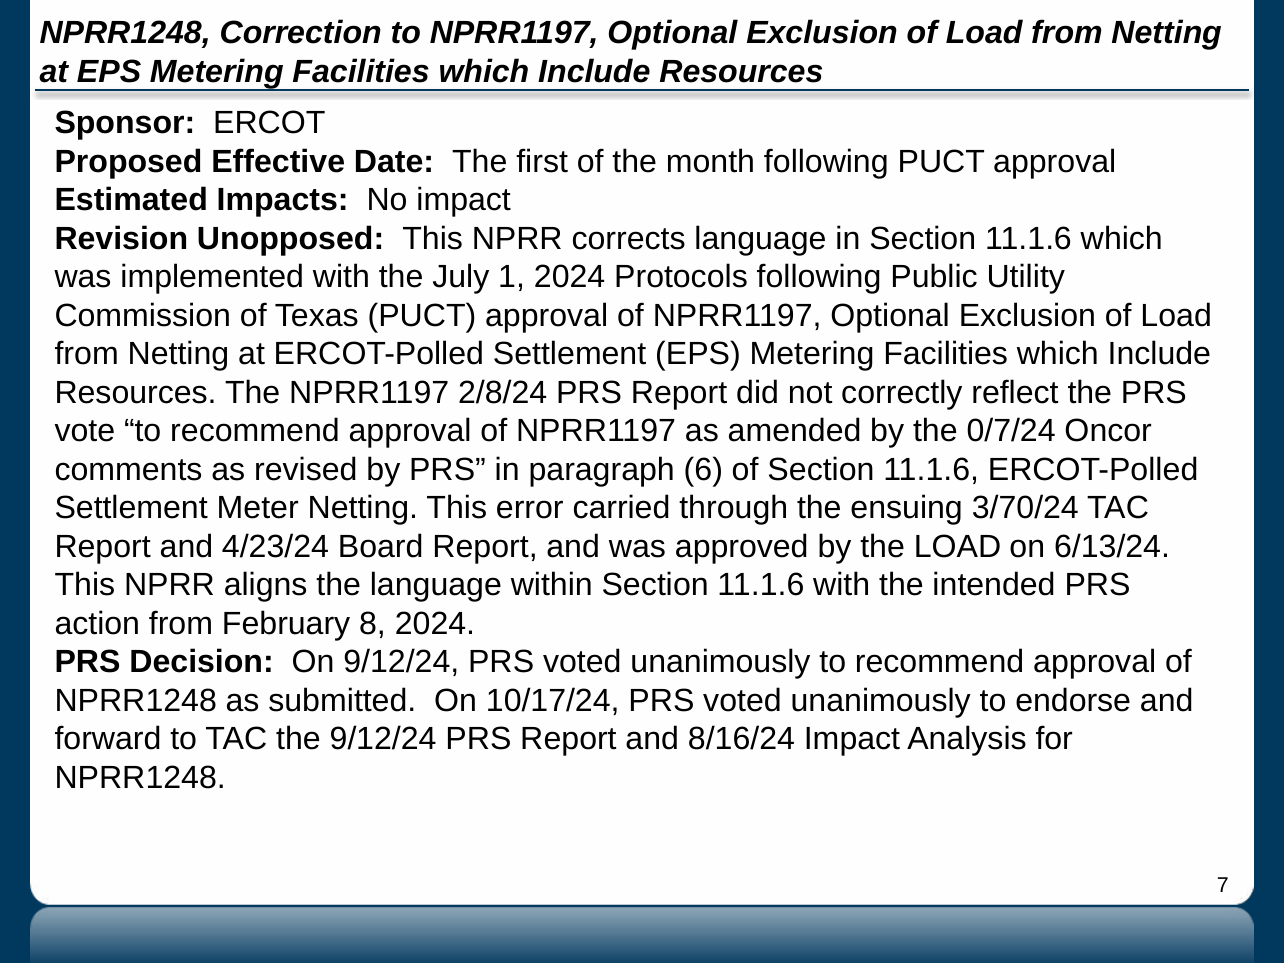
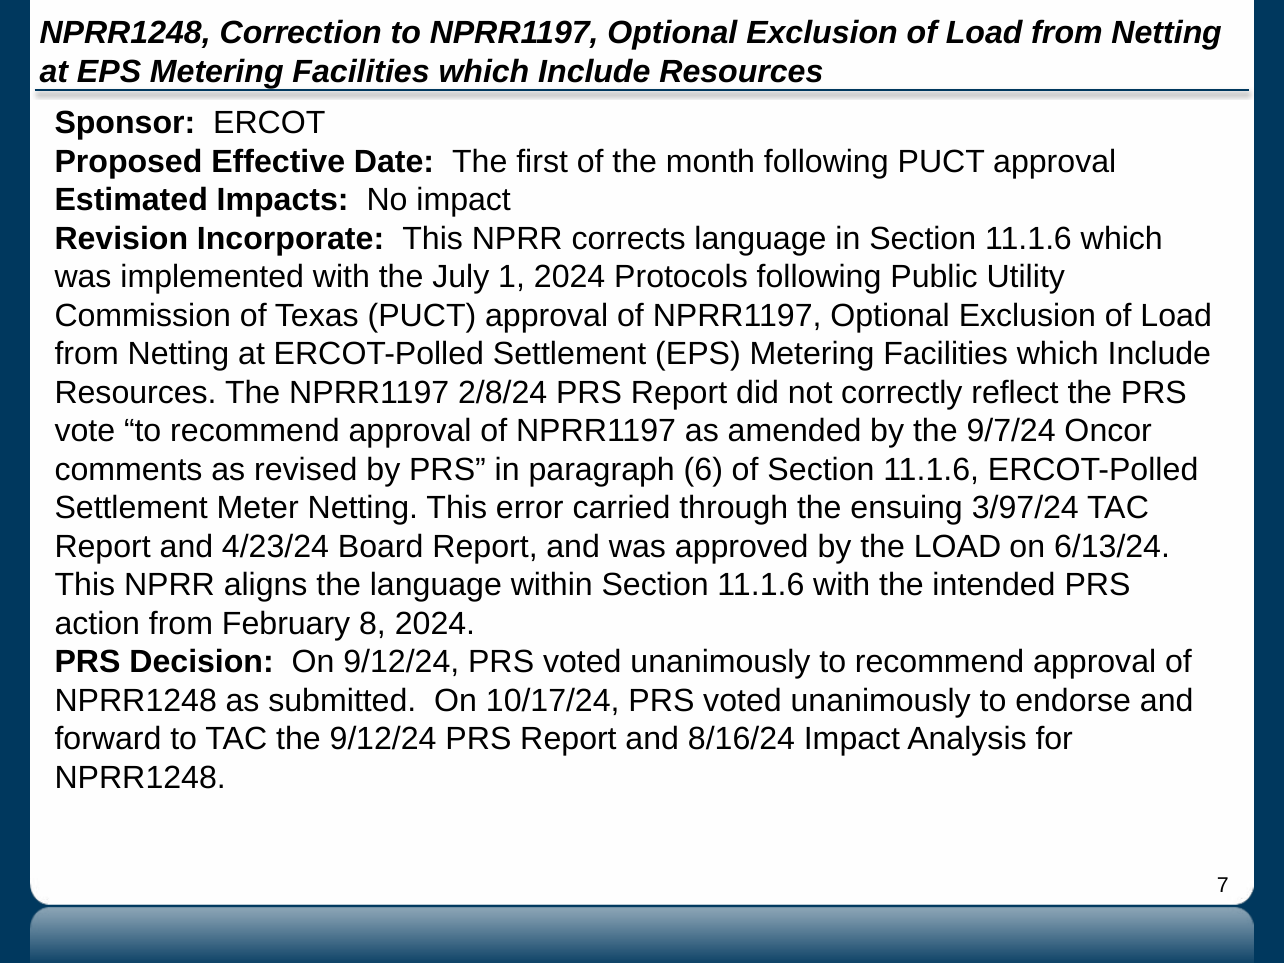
Unopposed: Unopposed -> Incorporate
0/7/24: 0/7/24 -> 9/7/24
3/70/24: 3/70/24 -> 3/97/24
